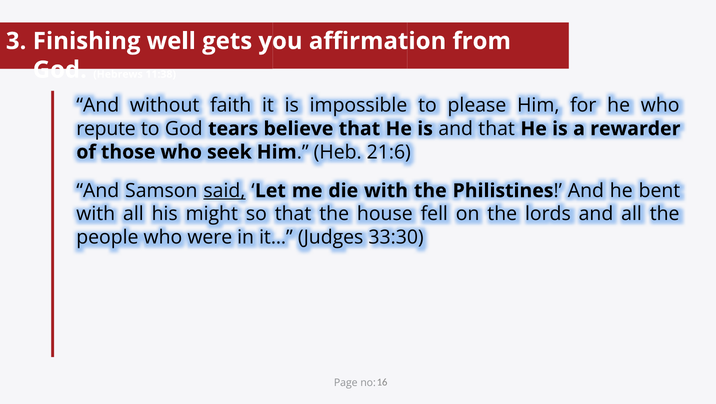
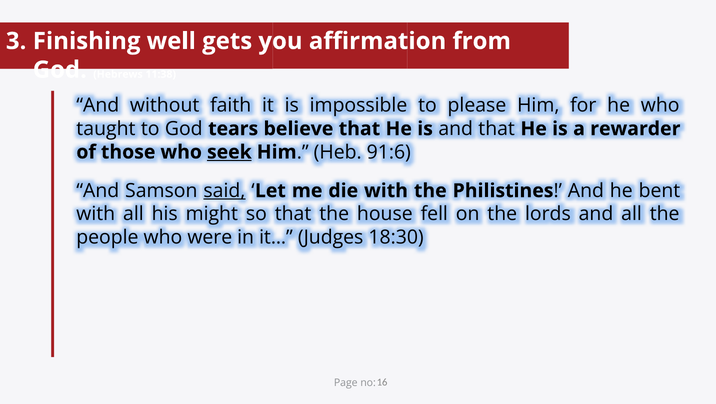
repute: repute -> taught
seek underline: none -> present
21:6: 21:6 -> 91:6
33:30: 33:30 -> 18:30
